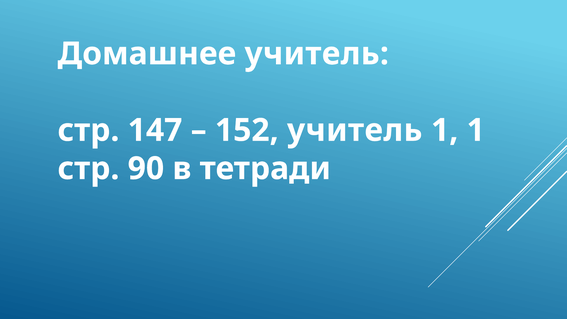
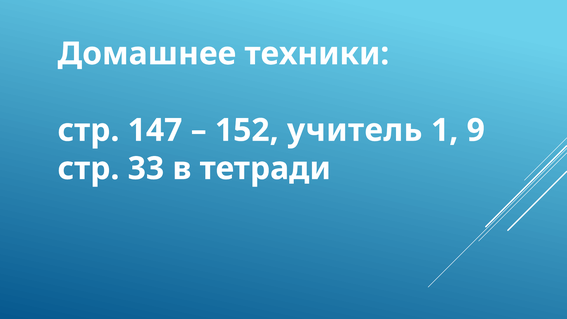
Домашнее учитель: учитель -> техники
1 1: 1 -> 9
90: 90 -> 33
